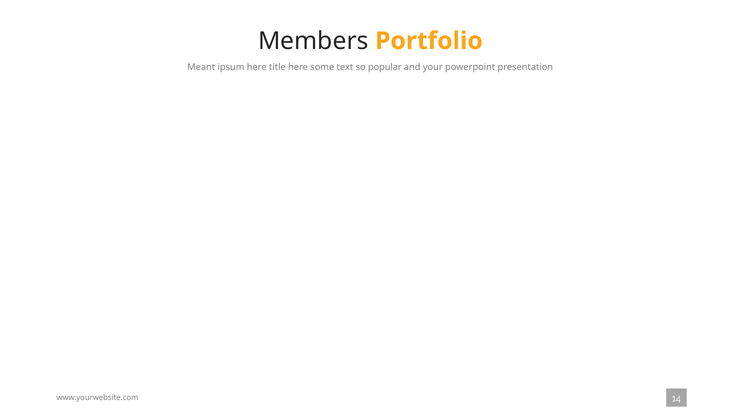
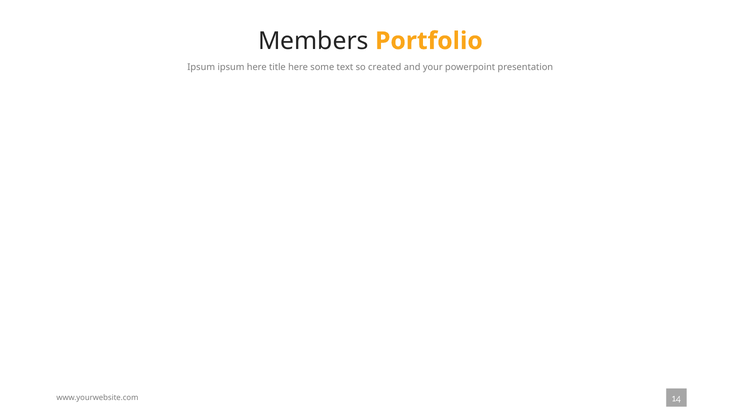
Meant at (201, 67): Meant -> Ipsum
popular: popular -> created
